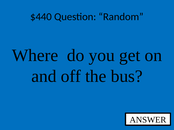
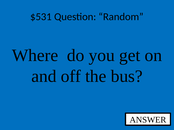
$440: $440 -> $531
